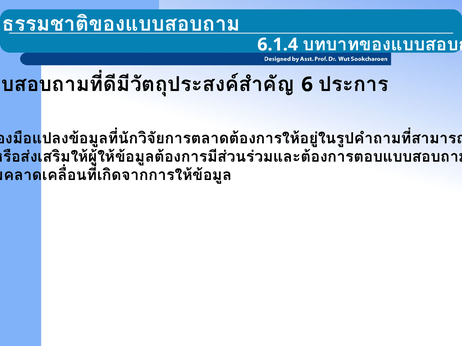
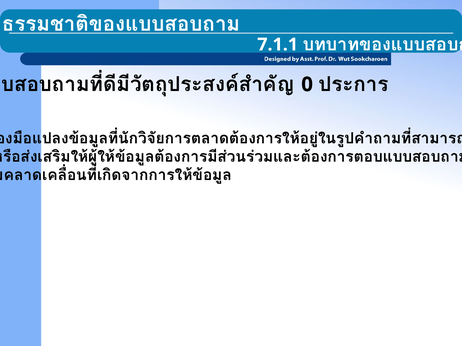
6.1.4: 6.1.4 -> 7.1.1
6: 6 -> 0
